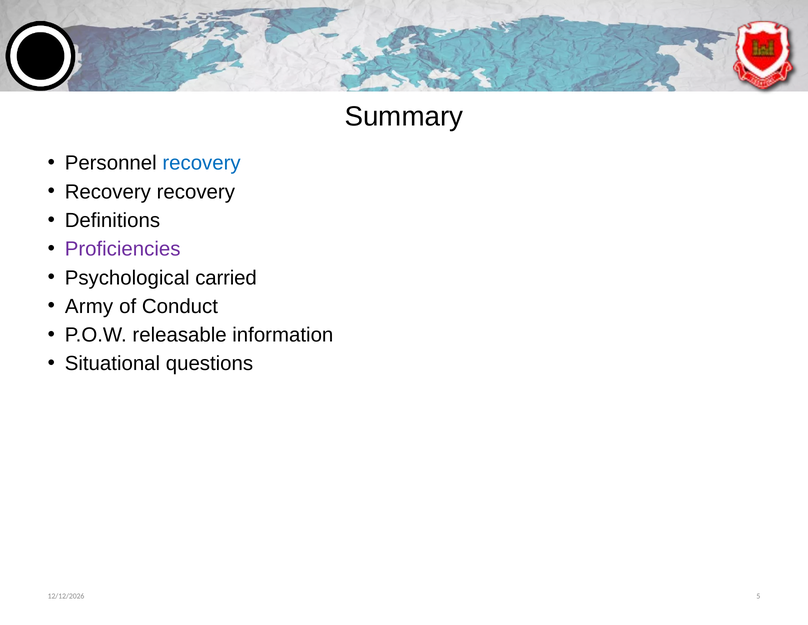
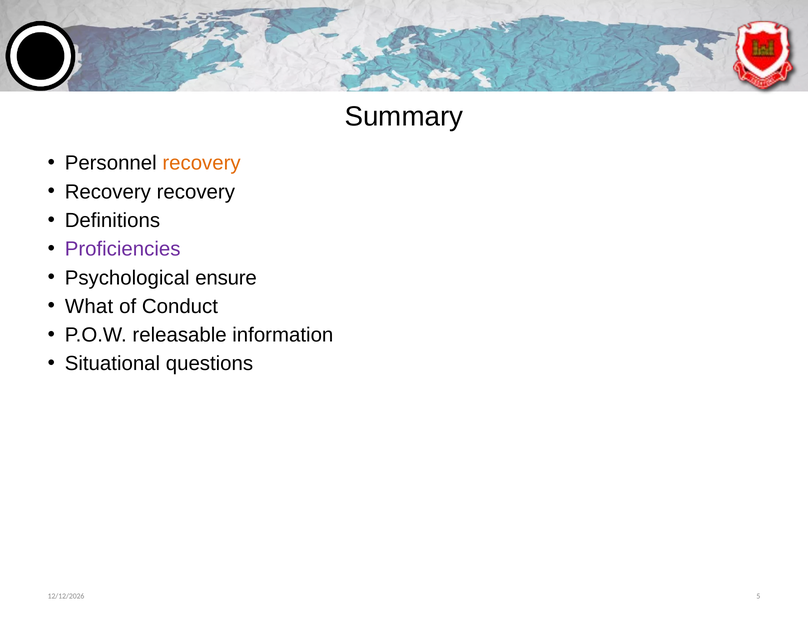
recovery at (202, 163) colour: blue -> orange
carried: carried -> ensure
Army: Army -> What
